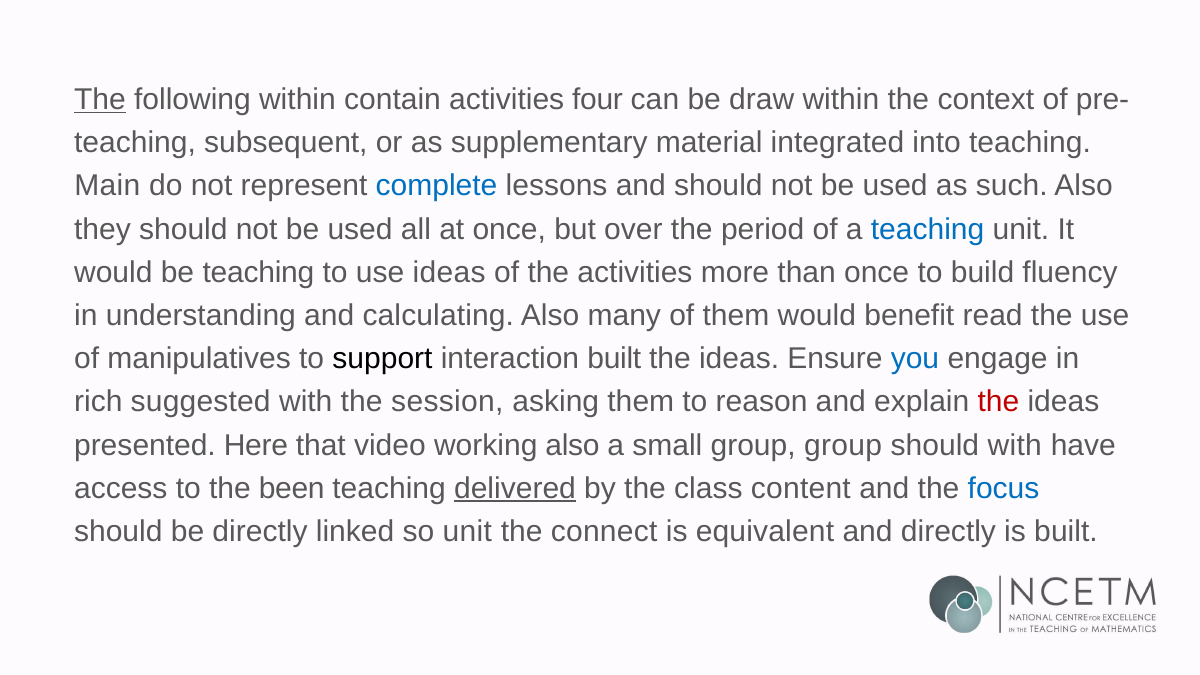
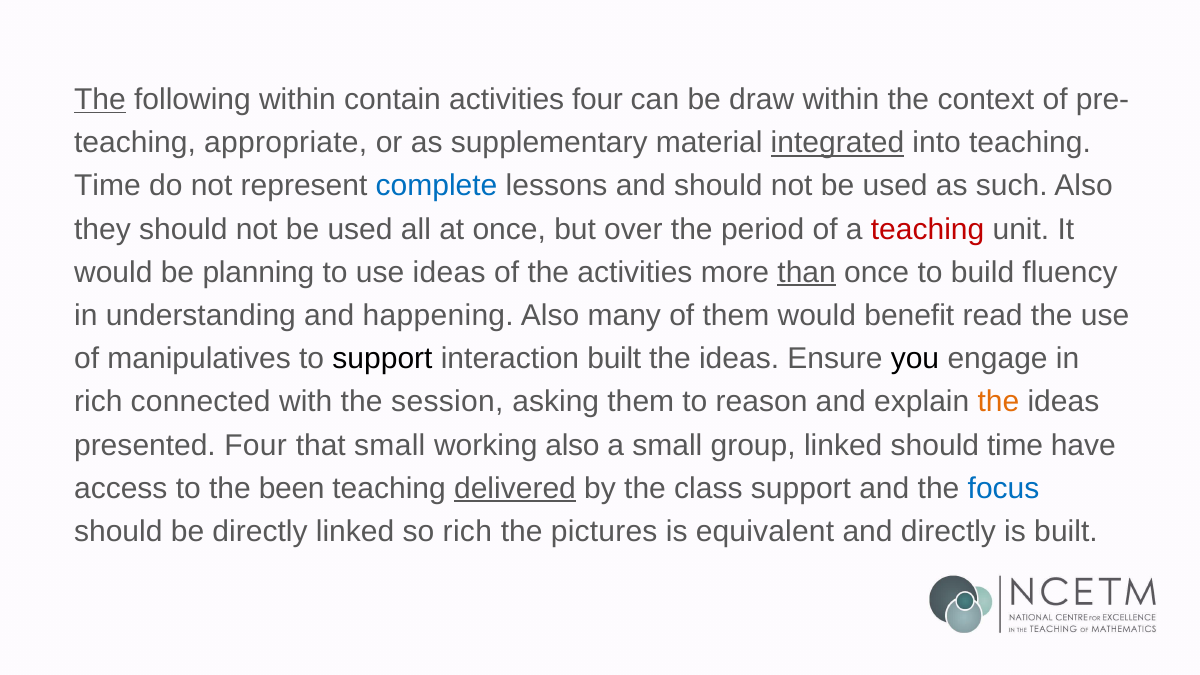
subsequent: subsequent -> appropriate
integrated underline: none -> present
Main at (107, 186): Main -> Time
teaching at (928, 229) colour: blue -> red
be teaching: teaching -> planning
than underline: none -> present
calculating: calculating -> happening
you colour: blue -> black
suggested: suggested -> connected
the at (998, 402) colour: red -> orange
presented Here: Here -> Four
that video: video -> small
group group: group -> linked
should with: with -> time
class content: content -> support
so unit: unit -> rich
connect: connect -> pictures
